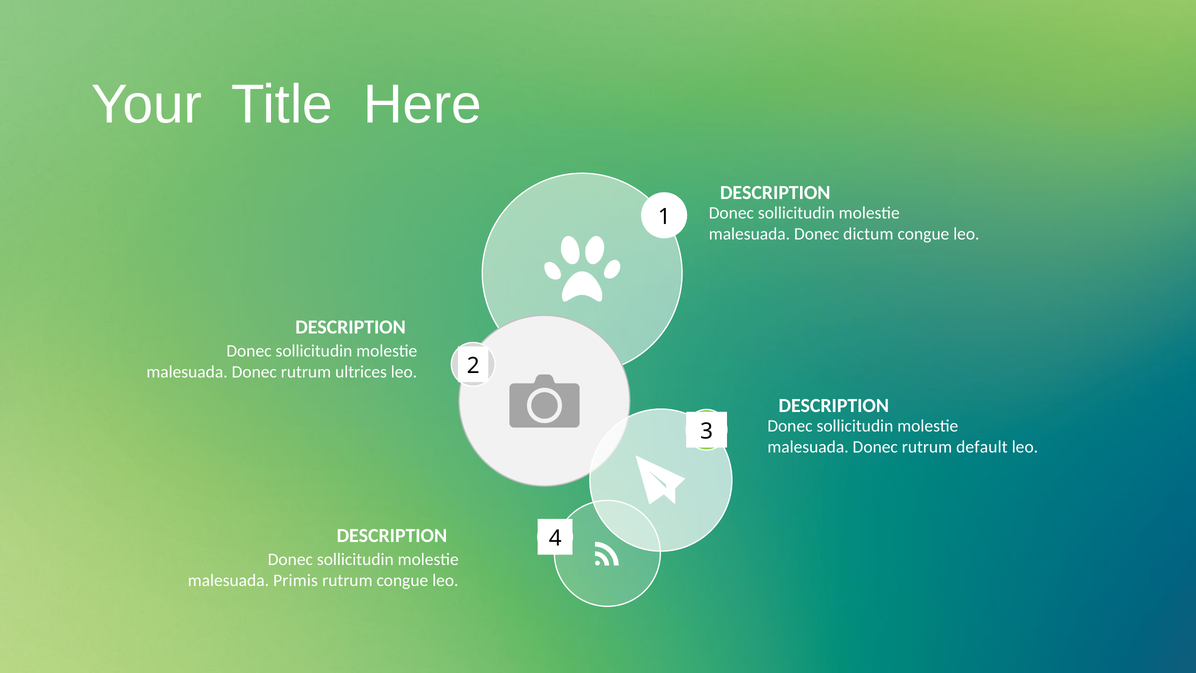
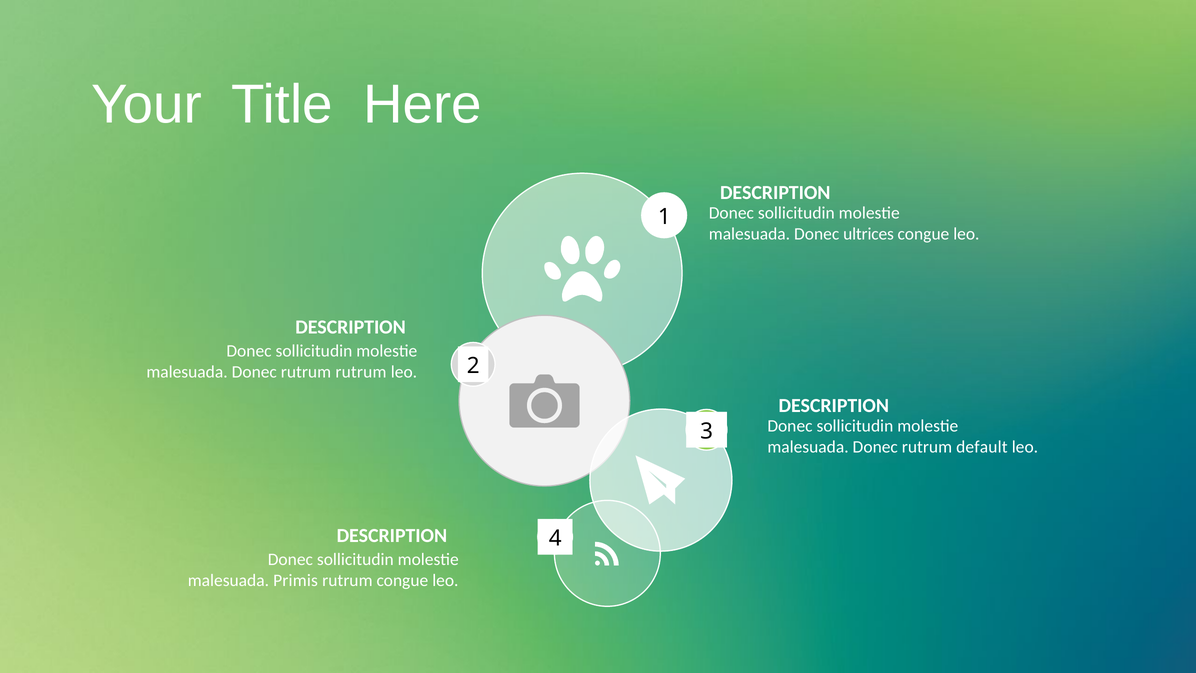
dictum: dictum -> ultrices
rutrum ultrices: ultrices -> rutrum
